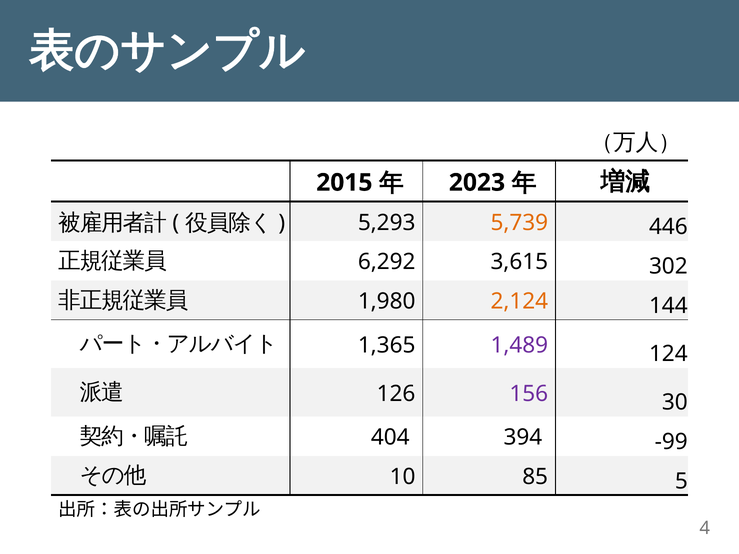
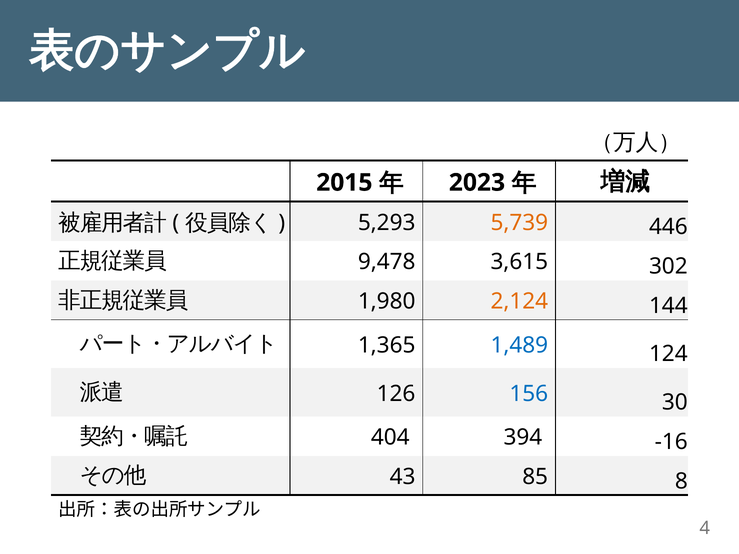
6,292: 6,292 -> 9,478
1,489 colour: purple -> blue
156 colour: purple -> blue
-99: -99 -> -16
10: 10 -> 43
5: 5 -> 8
